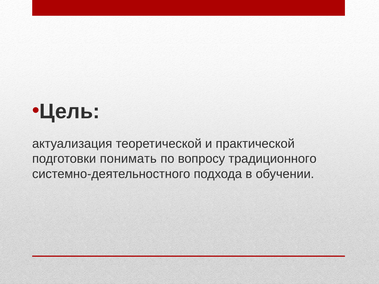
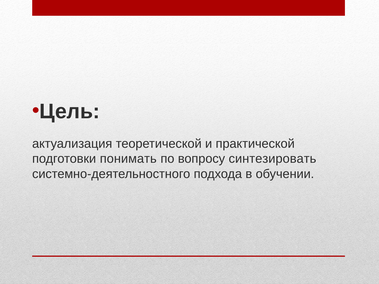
традиционного: традиционного -> синтезировать
